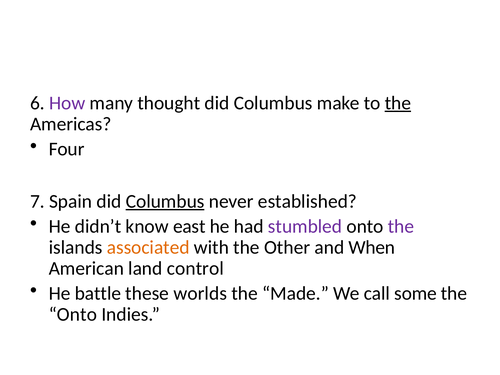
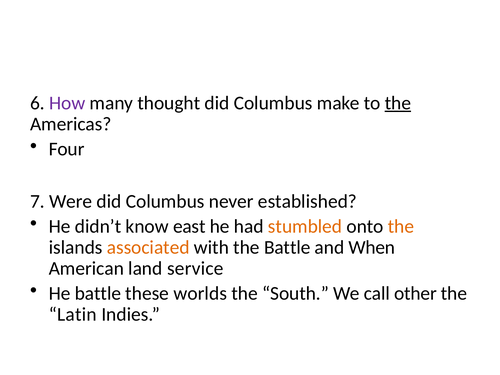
Spain: Spain -> Were
Columbus at (165, 201) underline: present -> none
stumbled colour: purple -> orange
the at (401, 226) colour: purple -> orange
the Other: Other -> Battle
control: control -> service
Made: Made -> South
some: some -> other
Onto at (73, 314): Onto -> Latin
